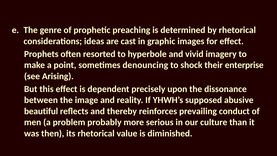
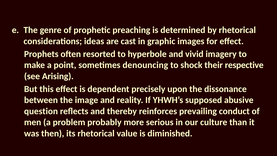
enterprise: enterprise -> respective
beautiful: beautiful -> question
